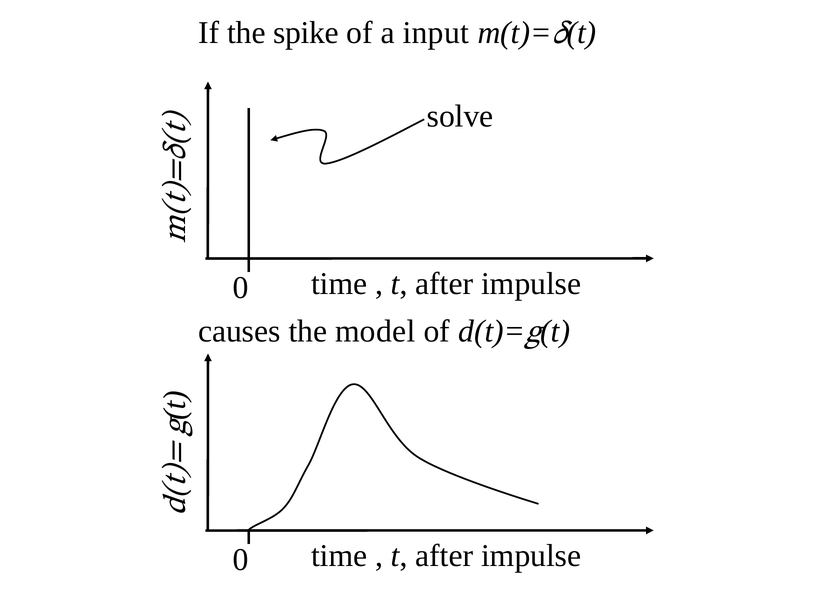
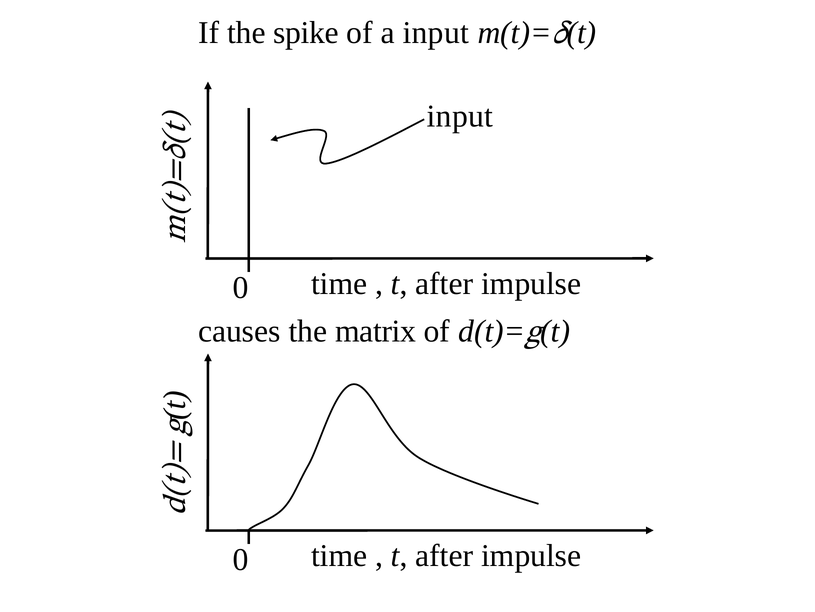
solve at (460, 116): solve -> input
model: model -> matrix
